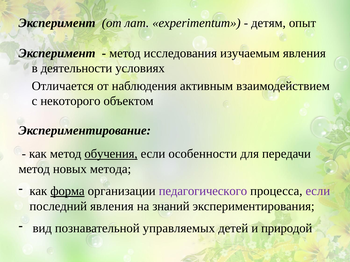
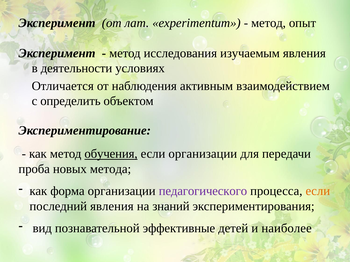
детям at (268, 23): детям -> метод
некоторого: некоторого -> определить
если особенности: особенности -> организации
метод at (34, 169): метод -> проба
форма underline: present -> none
если at (318, 191) colour: purple -> orange
управляемых: управляемых -> эффективные
природой: природой -> наиболее
